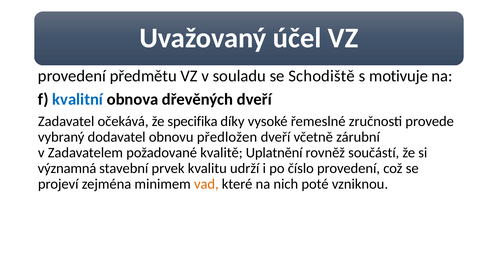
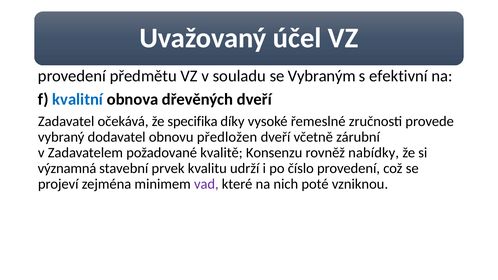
Schodiště: Schodiště -> Vybraným
motivuje: motivuje -> efektivní
Uplatnění: Uplatnění -> Konsenzu
součástí: součástí -> nabídky
vad colour: orange -> purple
